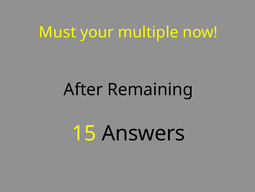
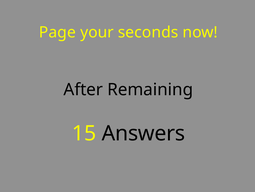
Must: Must -> Page
multiple: multiple -> seconds
